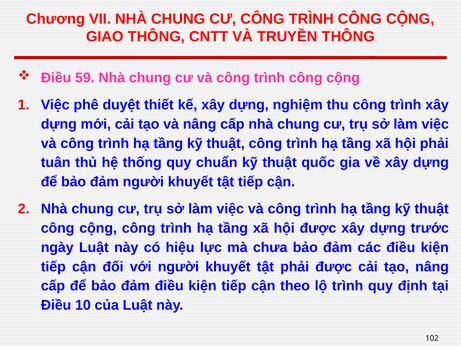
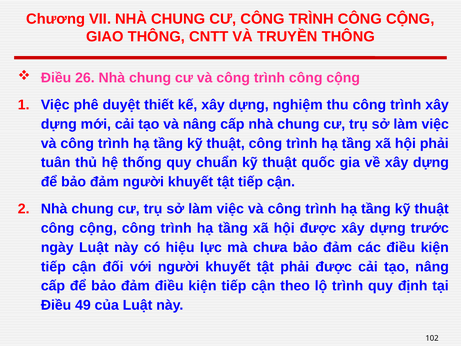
59: 59 -> 26
10: 10 -> 49
